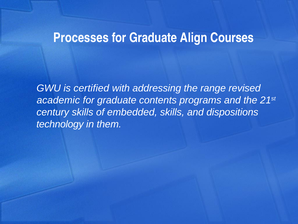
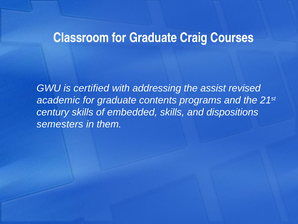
Processes: Processes -> Classroom
Align: Align -> Craig
range: range -> assist
technology: technology -> semesters
